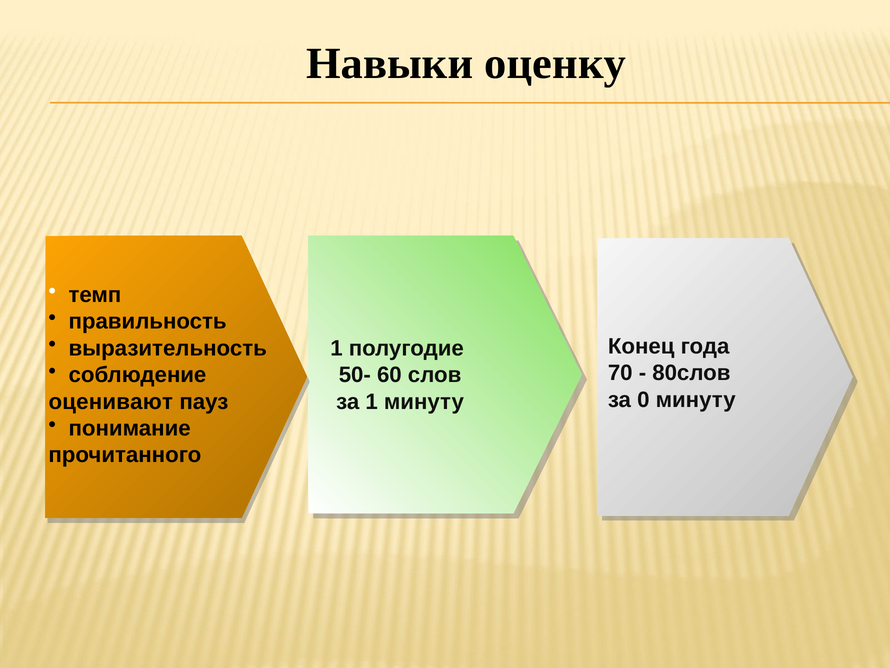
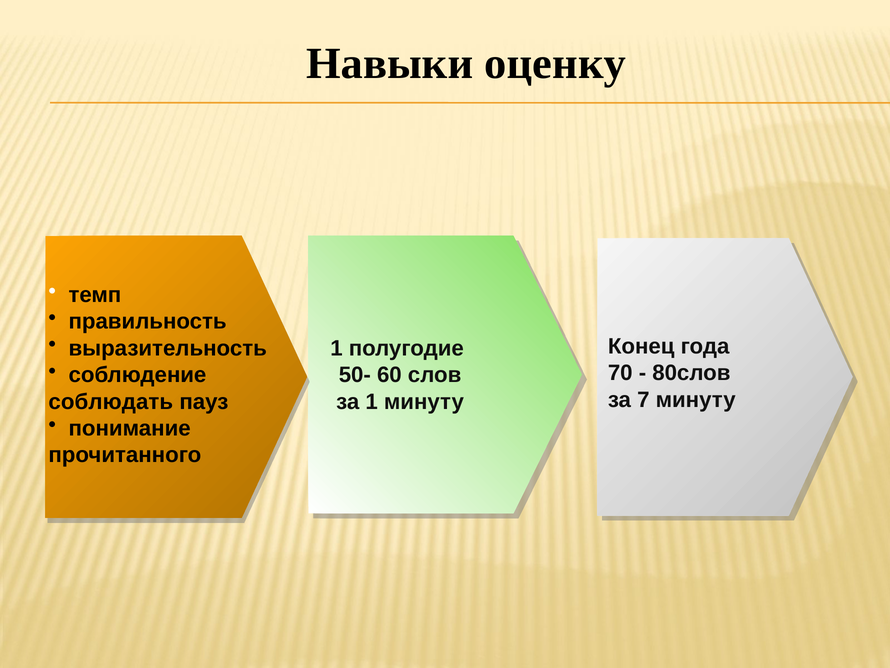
0: 0 -> 7
оценивают: оценивают -> соблюдать
